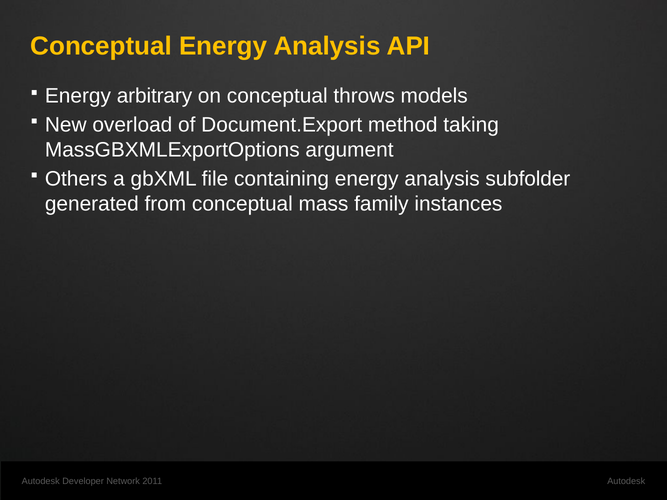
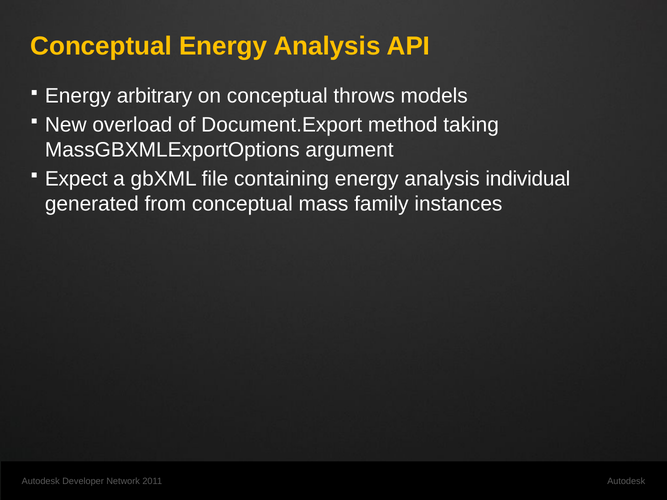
Others: Others -> Expect
subfolder: subfolder -> individual
